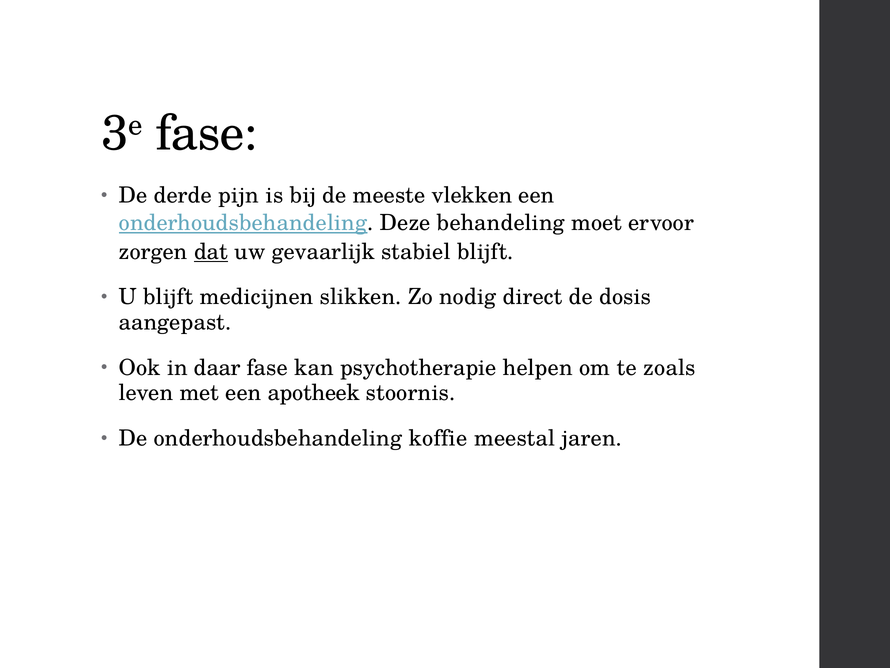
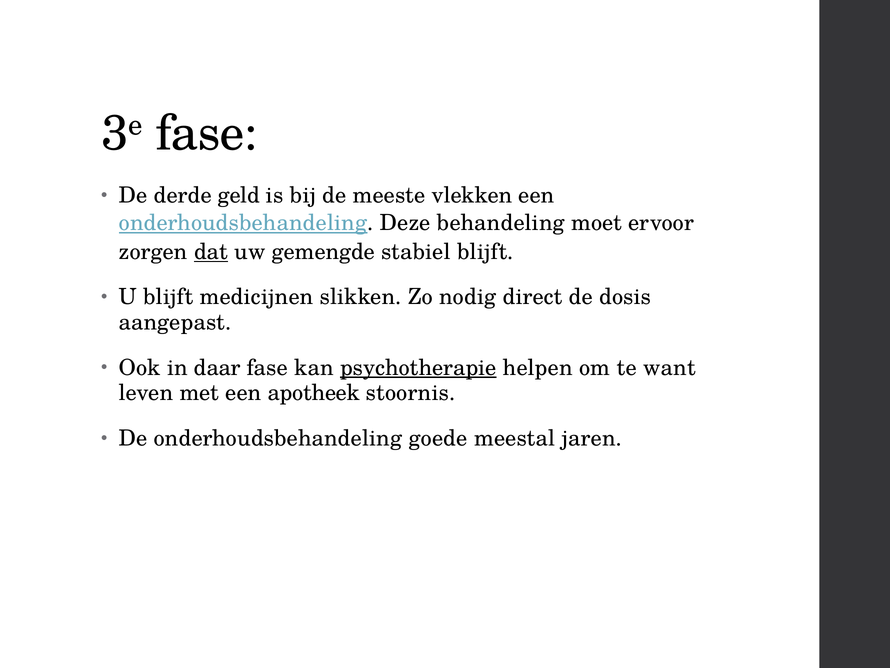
pijn: pijn -> geld
gevaarlijk: gevaarlijk -> gemengde
psychotherapie underline: none -> present
zoals: zoals -> want
koffie: koffie -> goede
